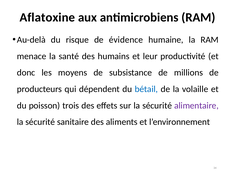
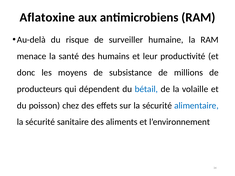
évidence: évidence -> surveiller
trois: trois -> chez
alimentaire colour: purple -> blue
